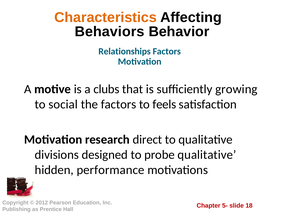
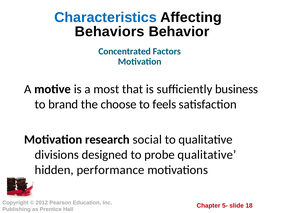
Characteristics colour: orange -> blue
Relationships: Relationships -> Concentrated
clubs: clubs -> most
growing: growing -> business
social: social -> brand
the factors: factors -> choose
direct: direct -> social
